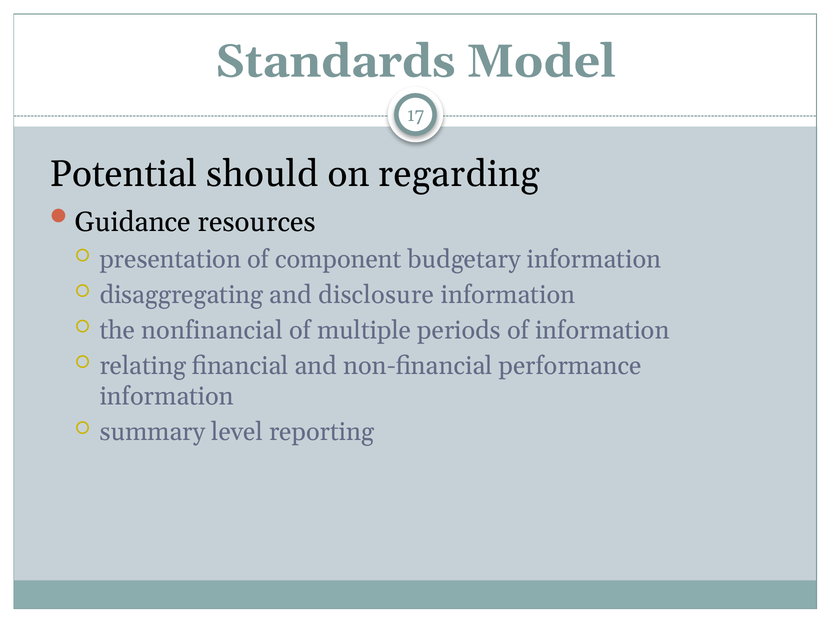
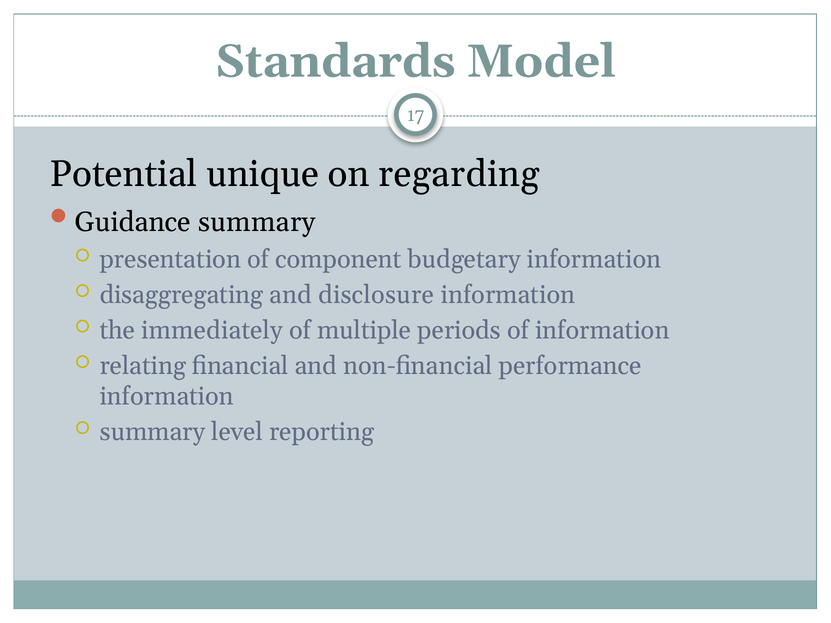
should: should -> unique
Guidance resources: resources -> summary
nonfinancial: nonfinancial -> immediately
